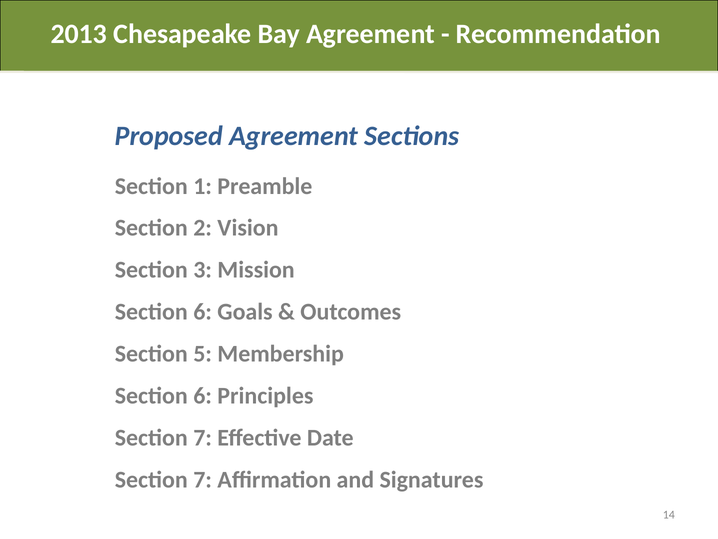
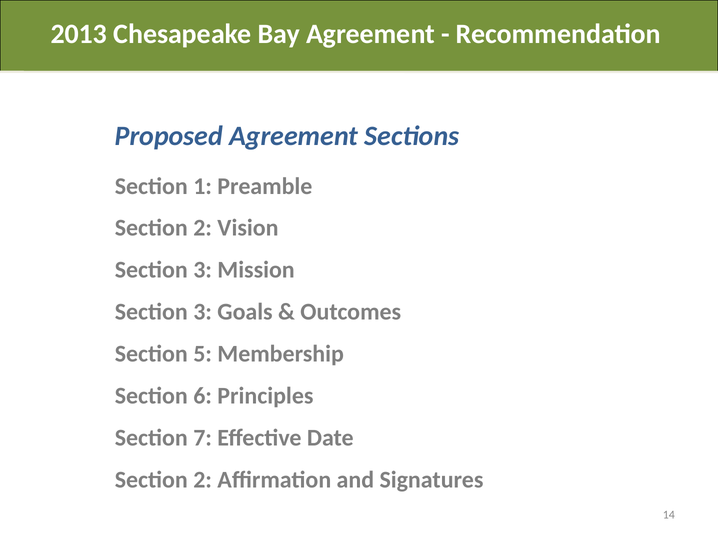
6 at (203, 312): 6 -> 3
7 at (203, 479): 7 -> 2
